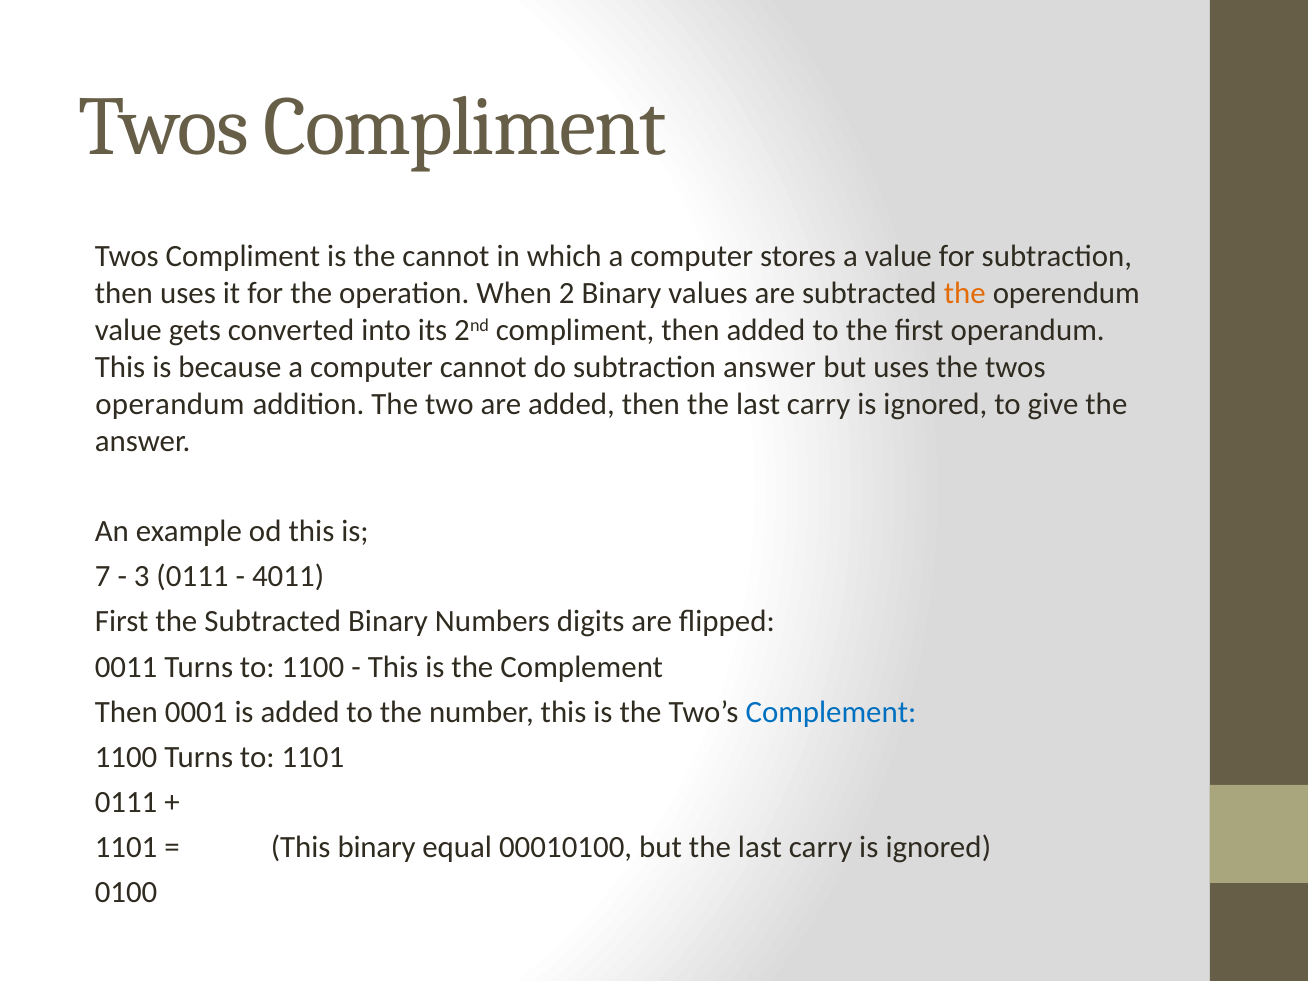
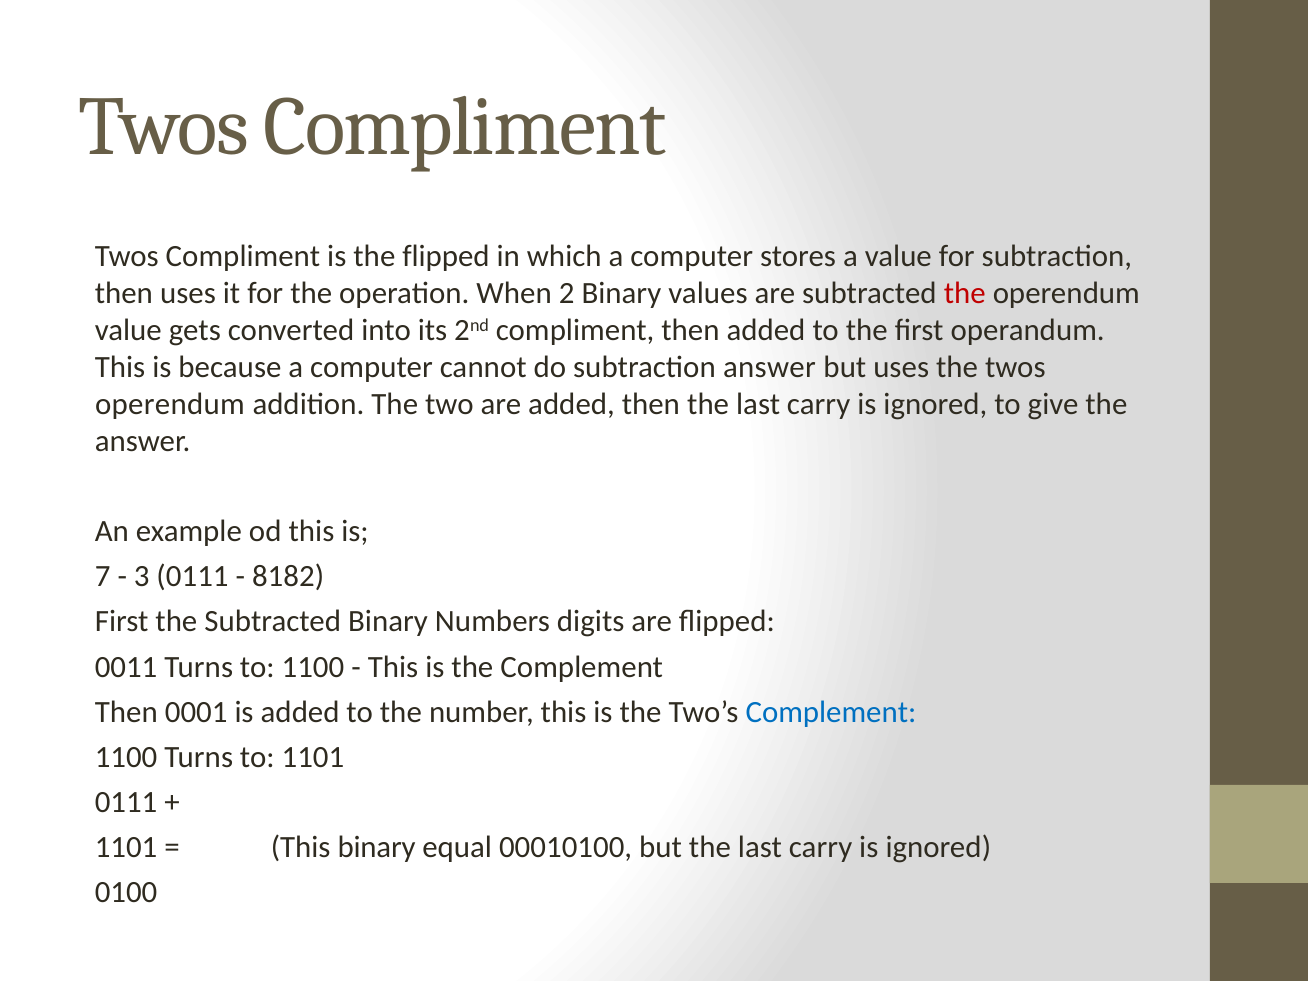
the cannot: cannot -> flipped
the at (965, 293) colour: orange -> red
operandum at (170, 404): operandum -> operendum
4011: 4011 -> 8182
